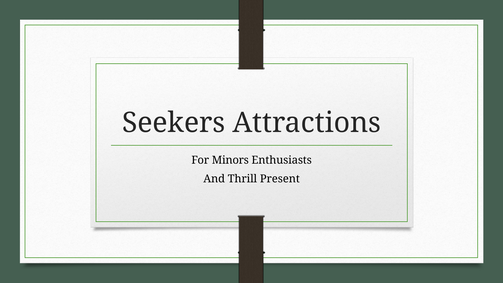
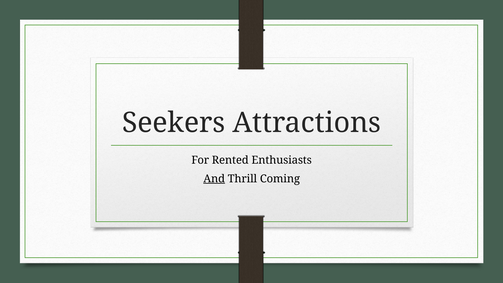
Minors: Minors -> Rented
And underline: none -> present
Present: Present -> Coming
